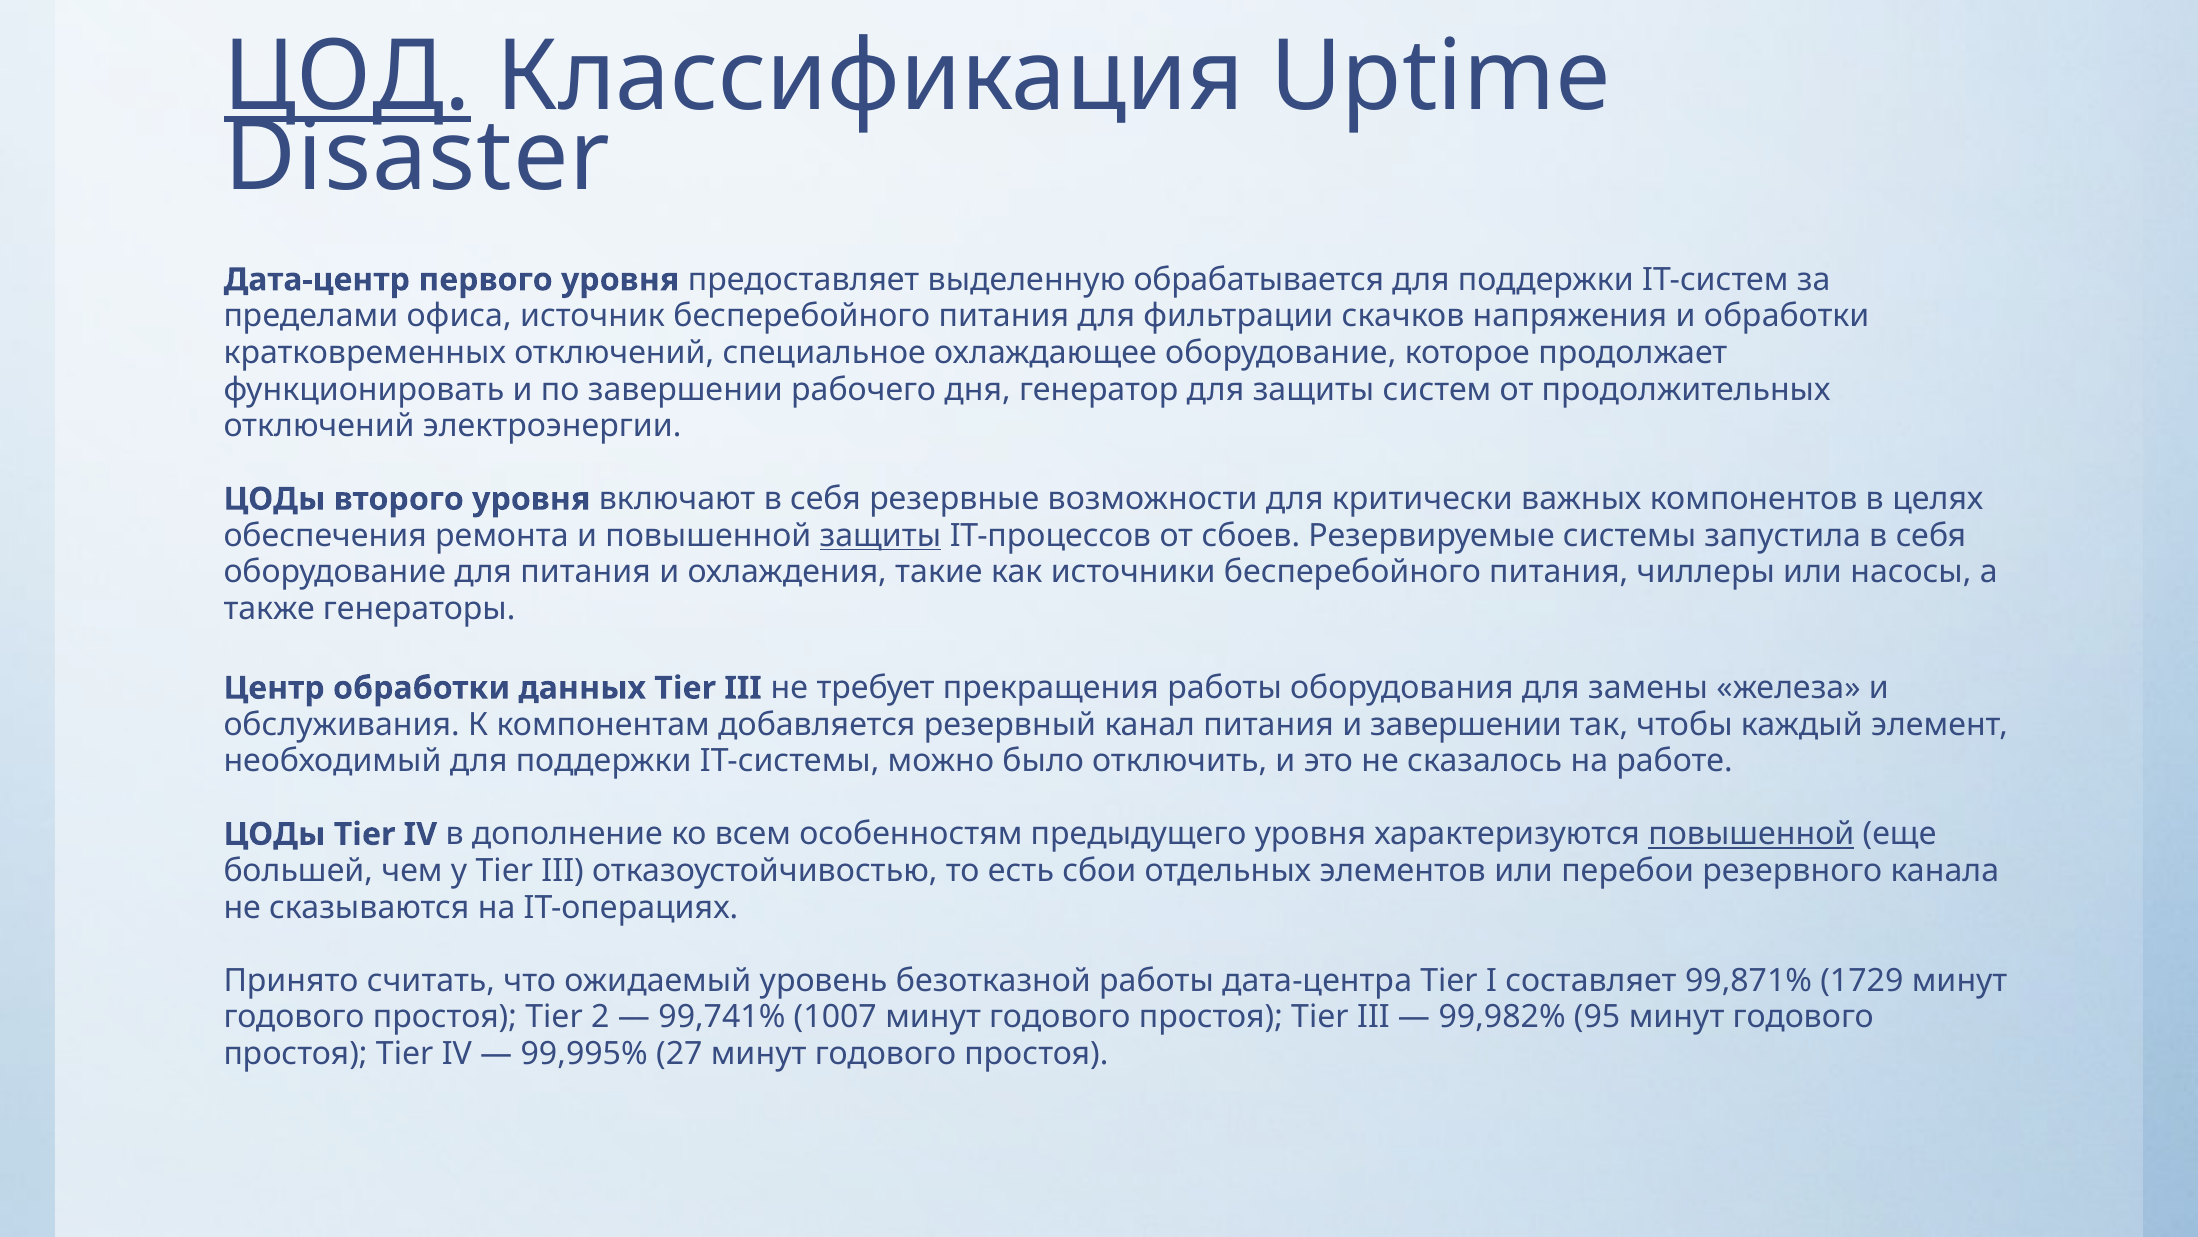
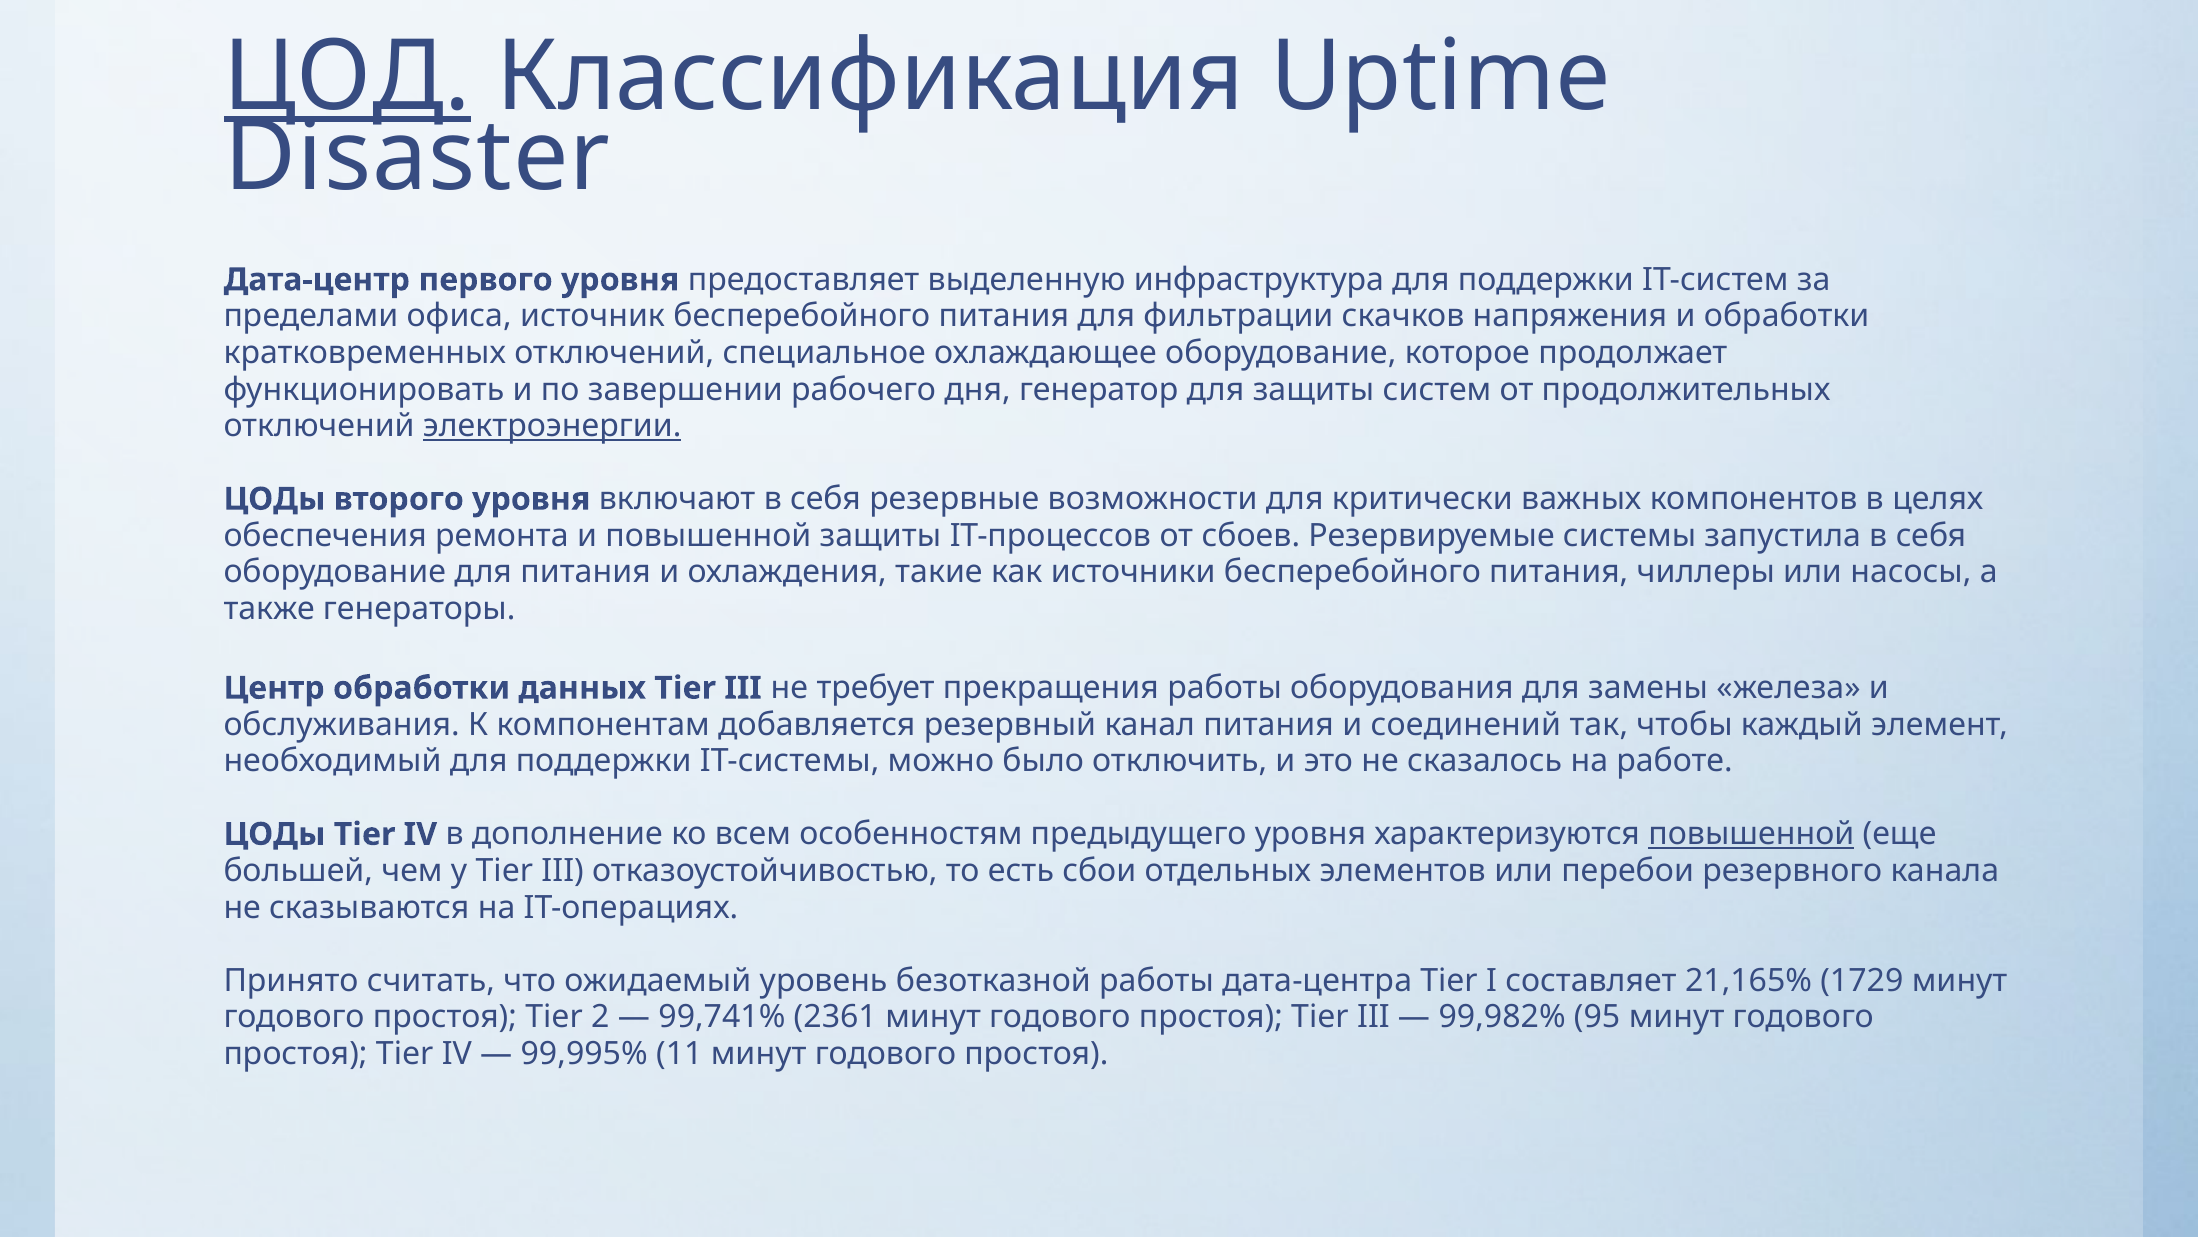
обрабатывается: обрабатывается -> инфраструктура
электроэнергии underline: none -> present
защиты at (880, 536) underline: present -> none
и завершении: завершении -> соединений
99,871%: 99,871% -> 21,165%
1007: 1007 -> 2361
27: 27 -> 11
